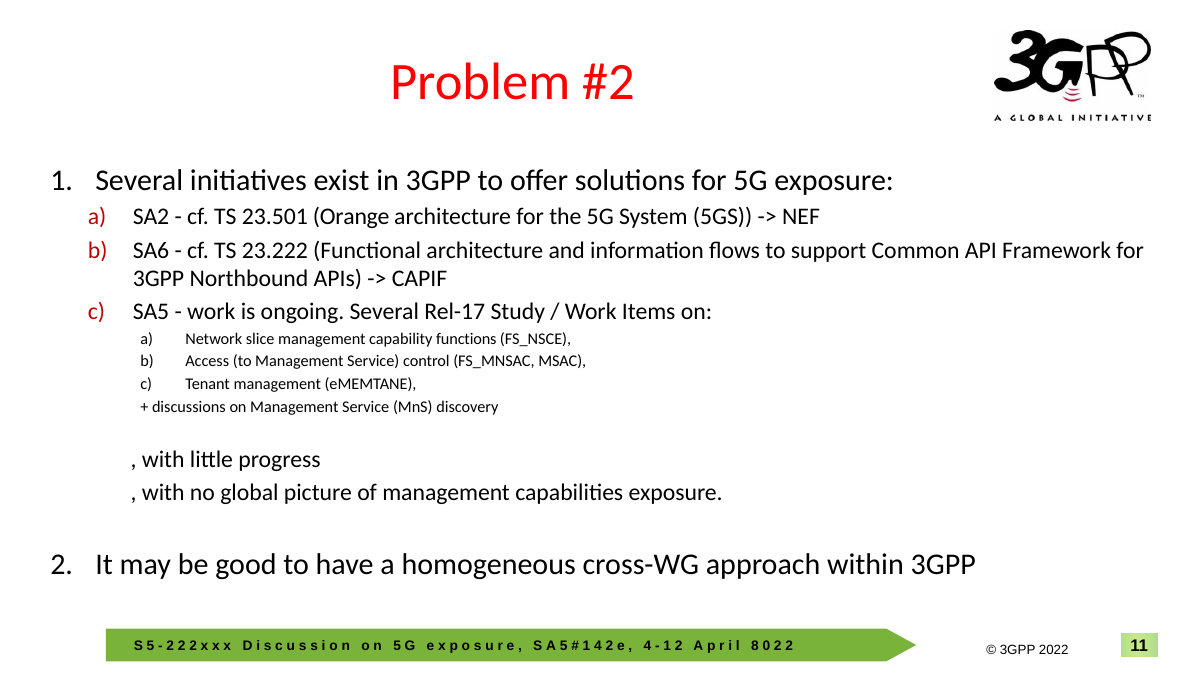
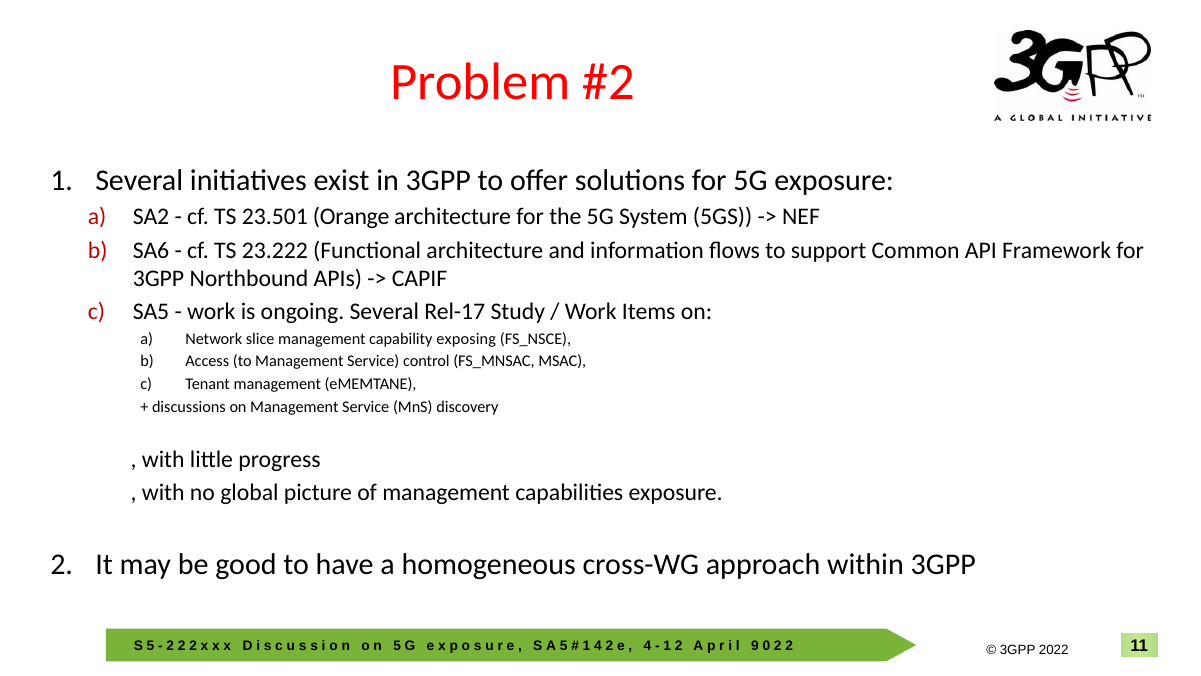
functions: functions -> exposing
8: 8 -> 9
